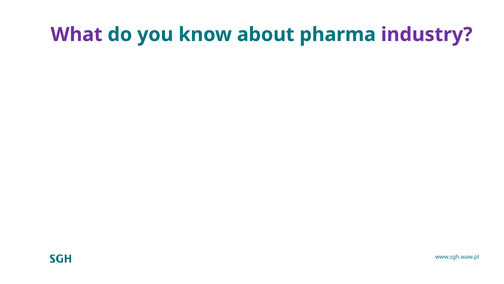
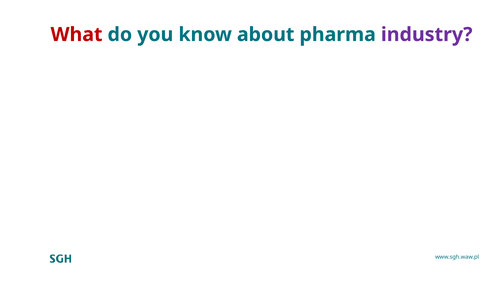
What colour: purple -> red
